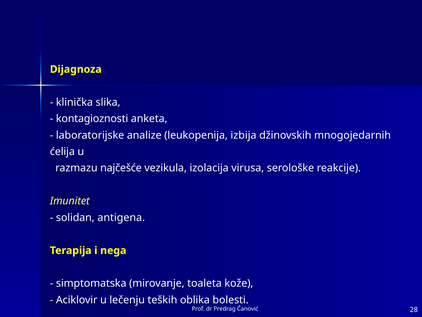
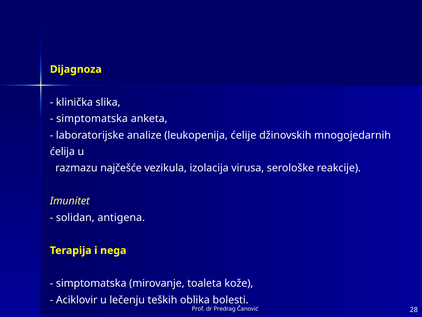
kontagioznosti at (92, 119): kontagioznosti -> simptomatska
izbija: izbija -> ćelije
